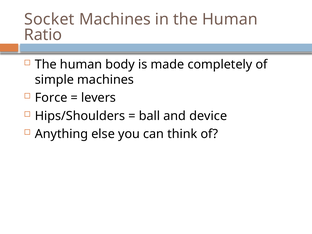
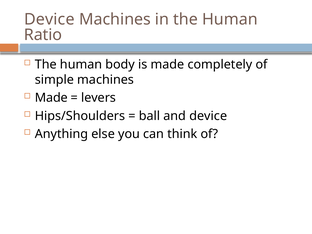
Socket at (49, 19): Socket -> Device
Force at (51, 98): Force -> Made
